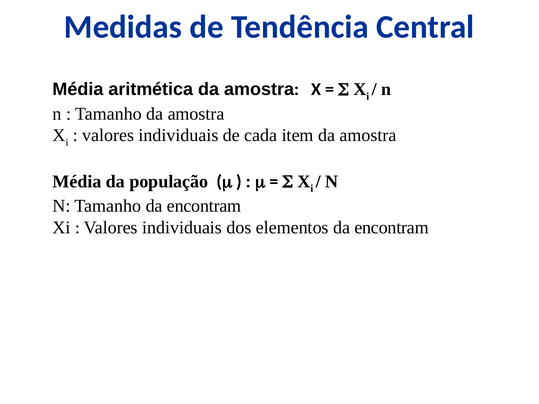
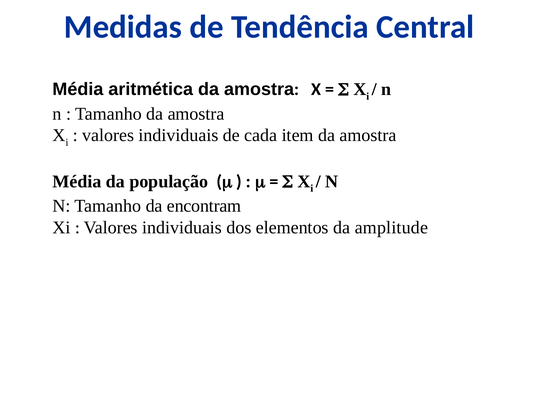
elementos da encontram: encontram -> amplitude
